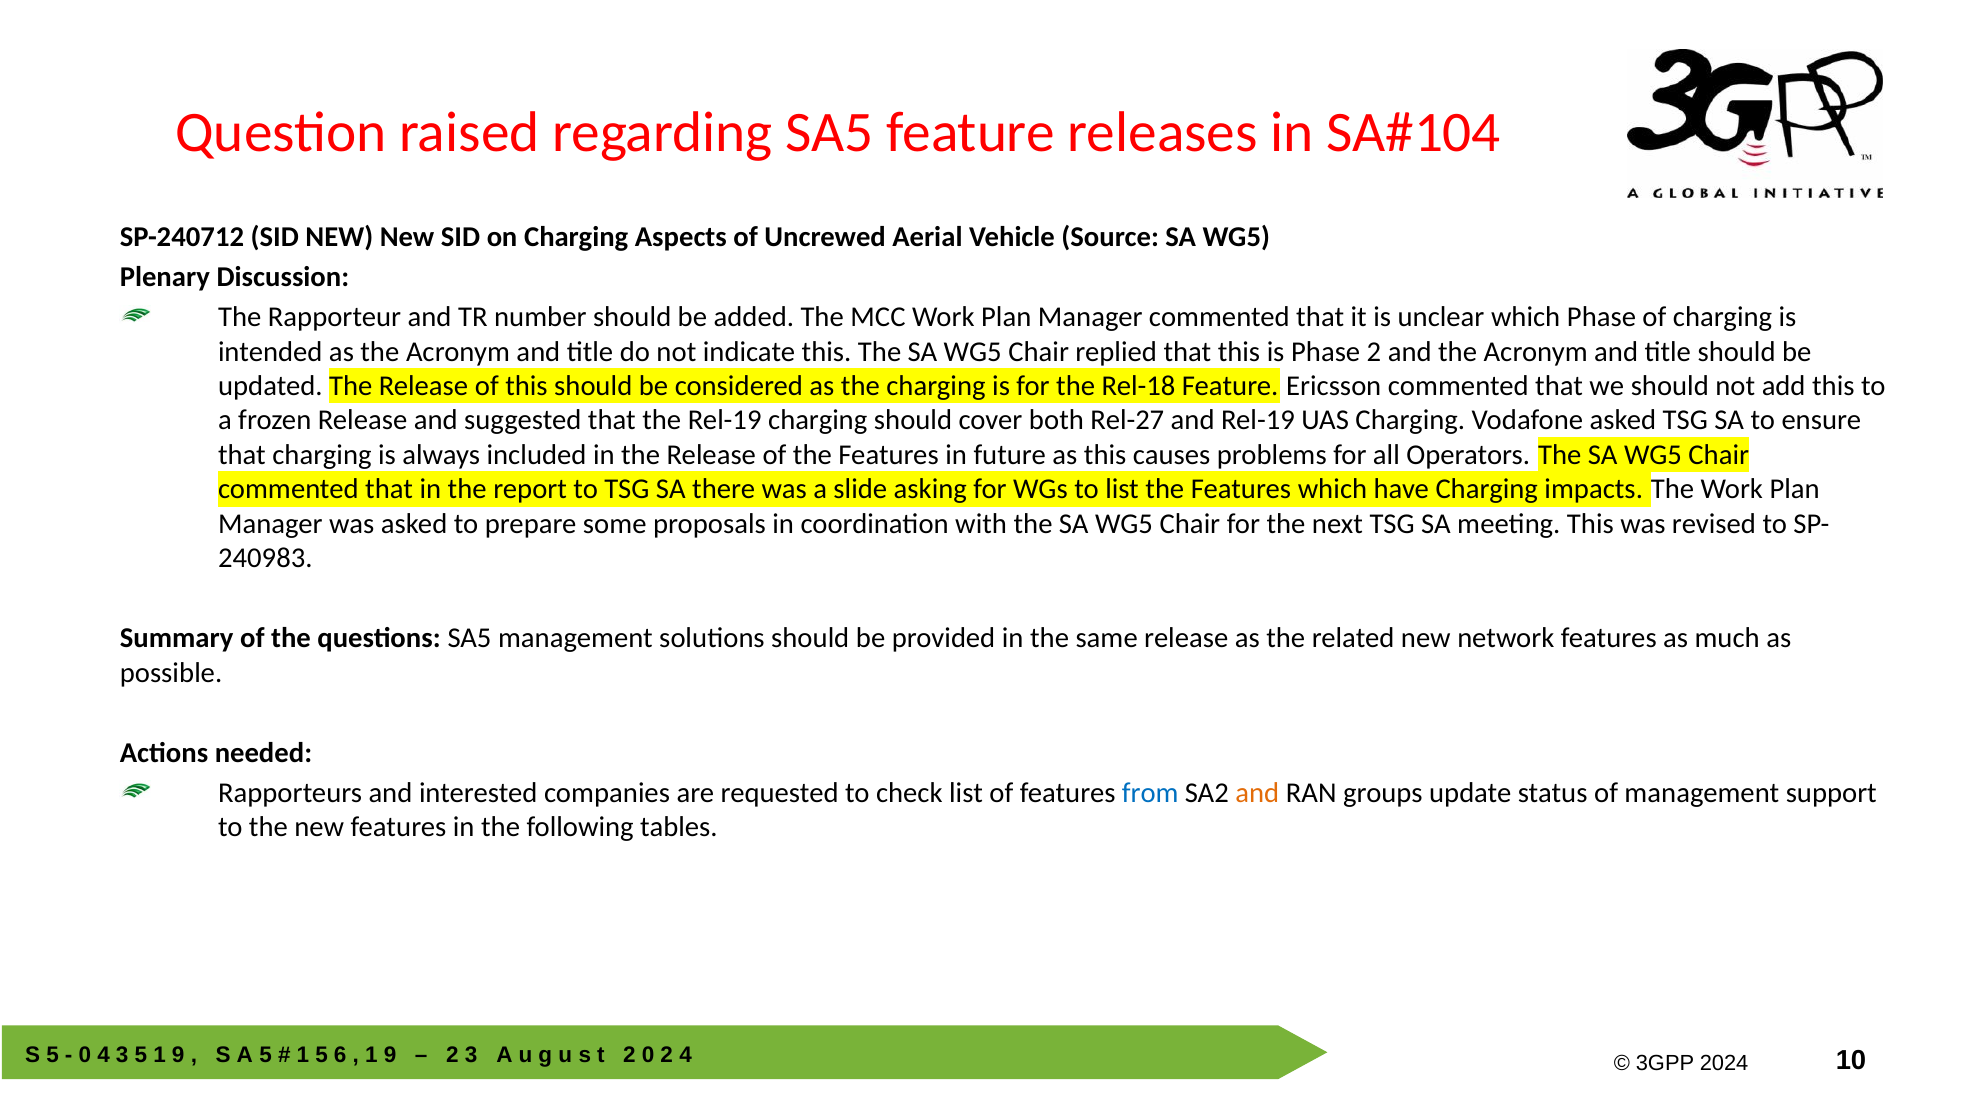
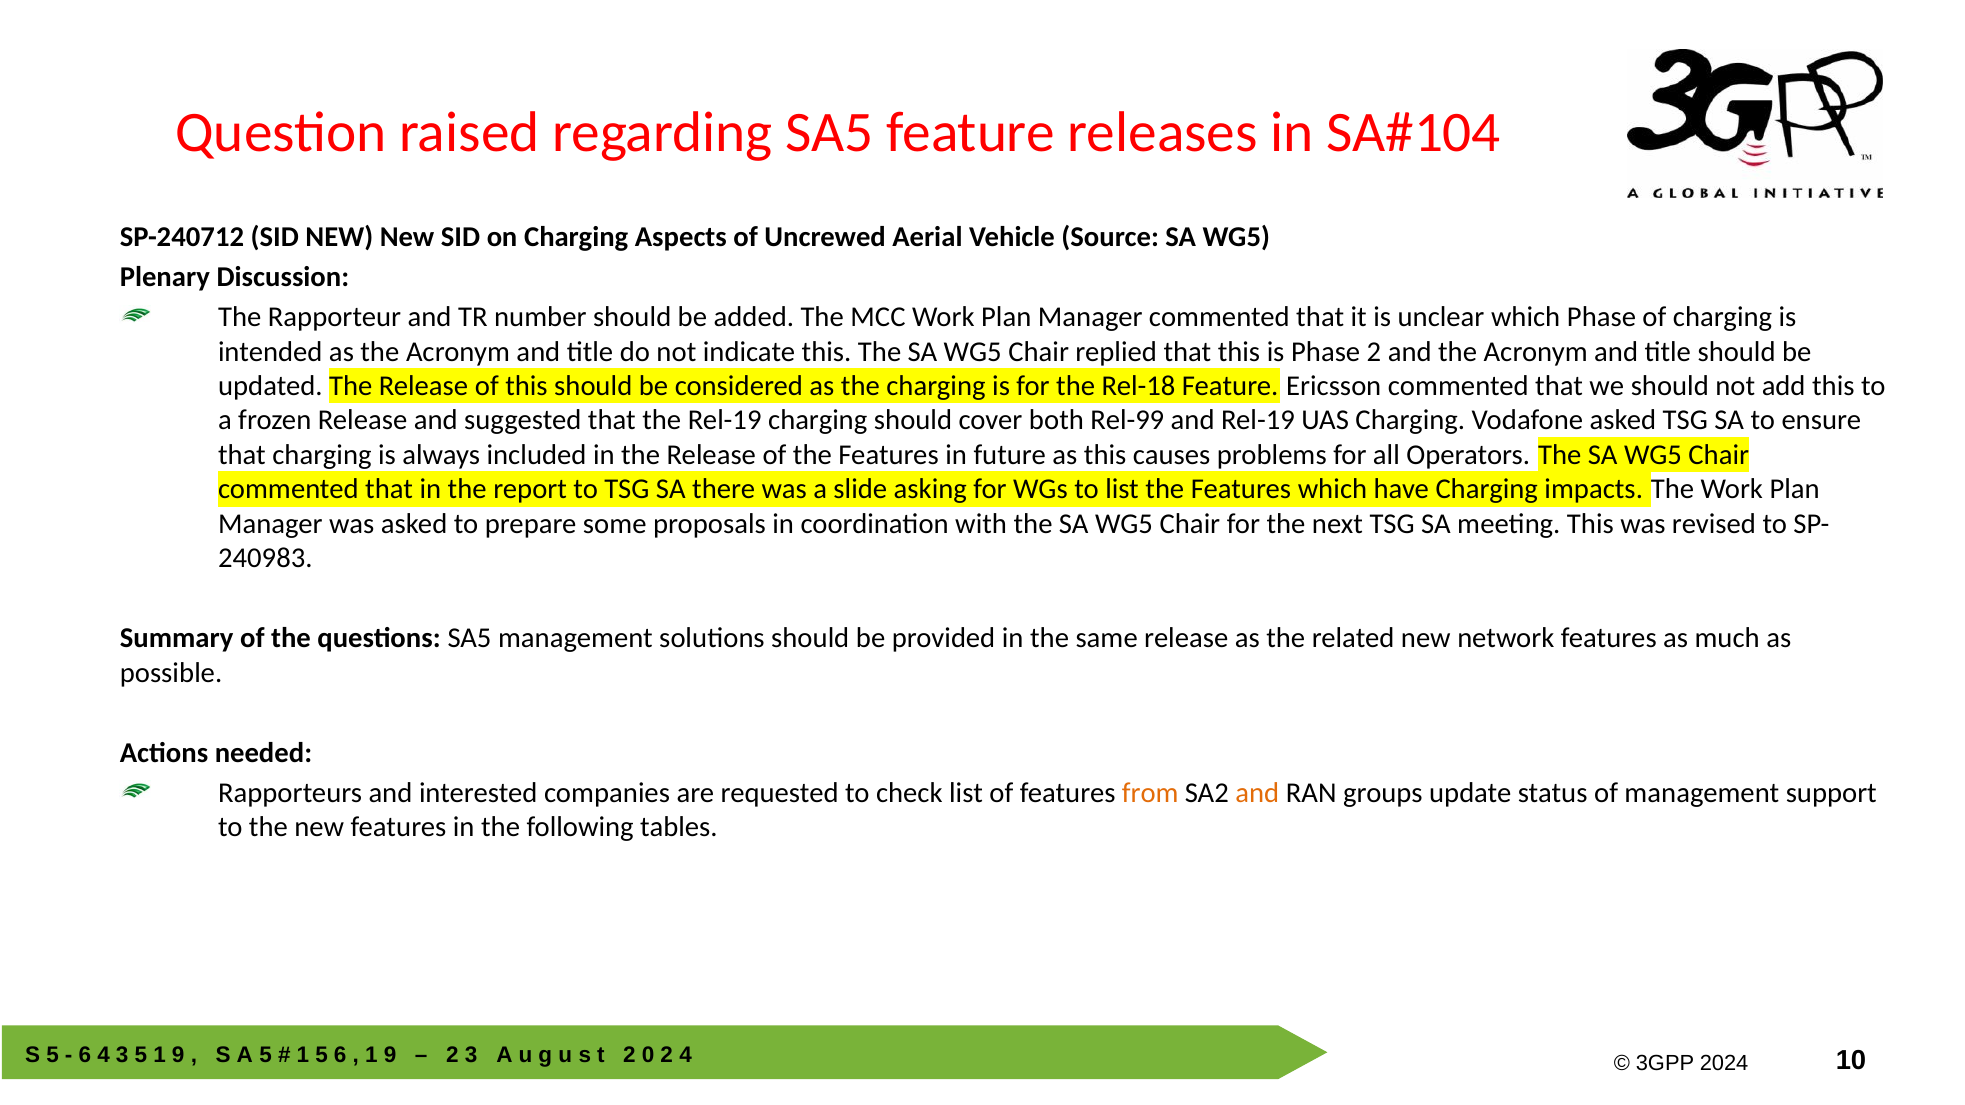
Rel-27: Rel-27 -> Rel-99
from colour: blue -> orange
0 at (85, 1055): 0 -> 6
